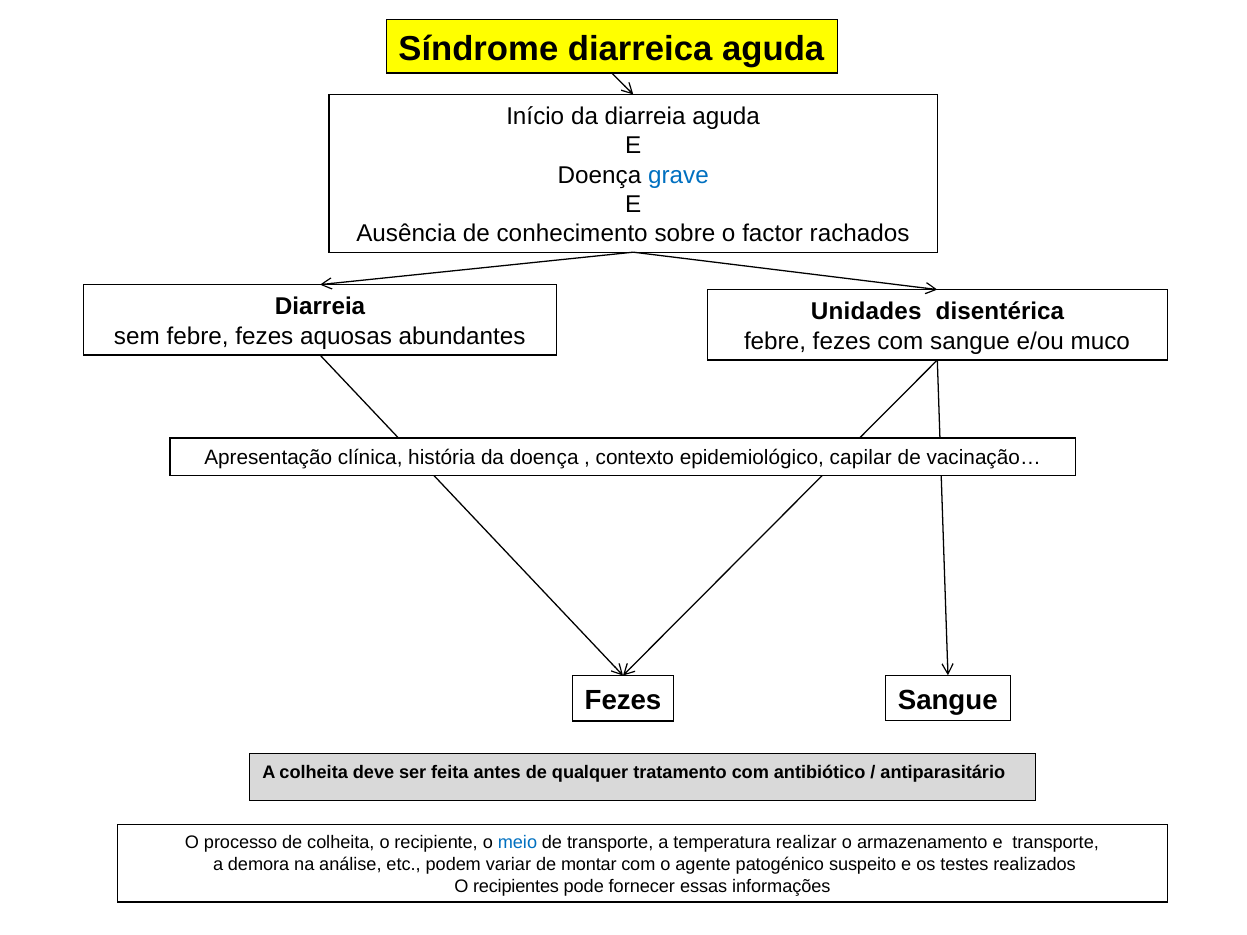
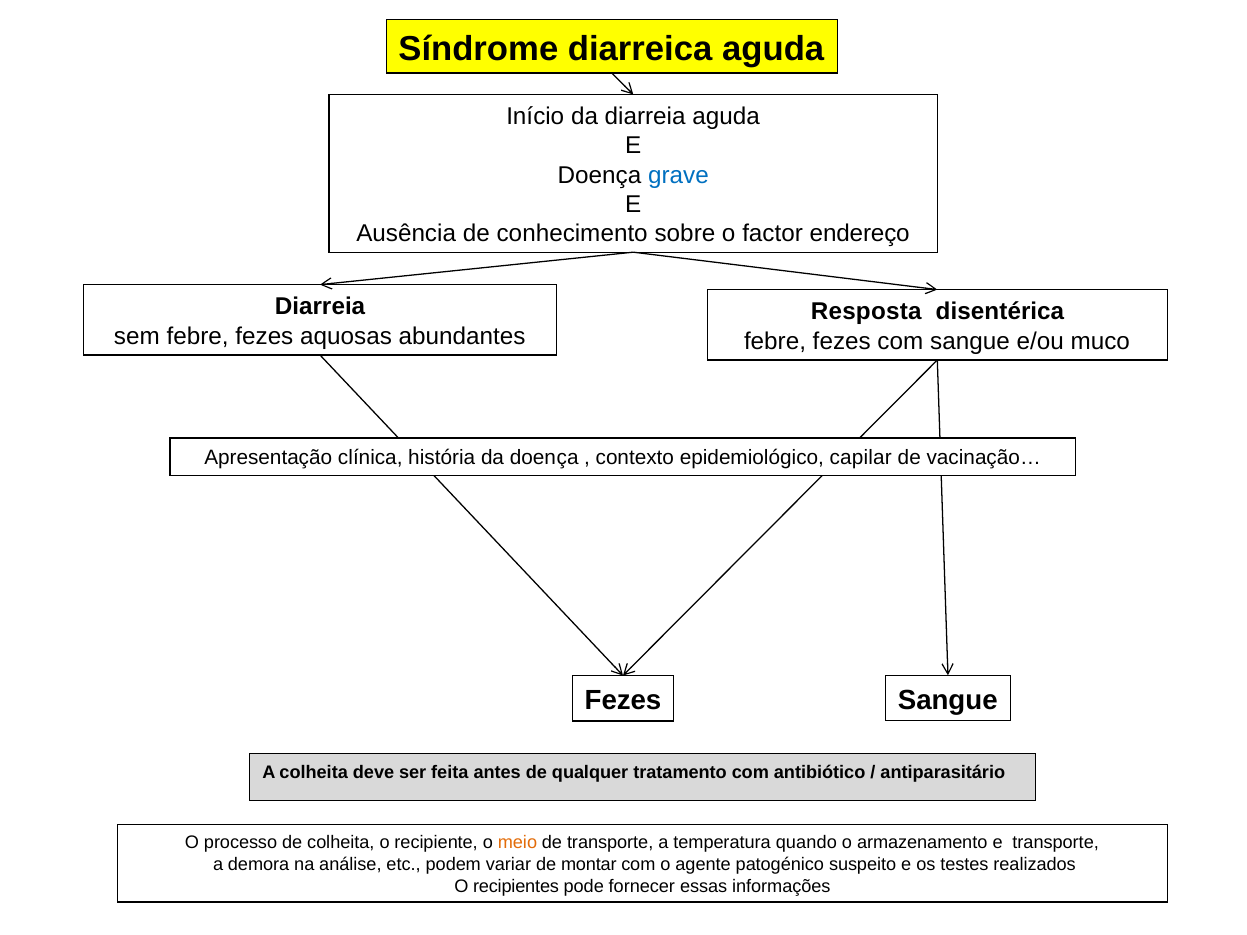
rachados: rachados -> endereço
Unidades: Unidades -> Resposta
meio colour: blue -> orange
realizar: realizar -> quando
